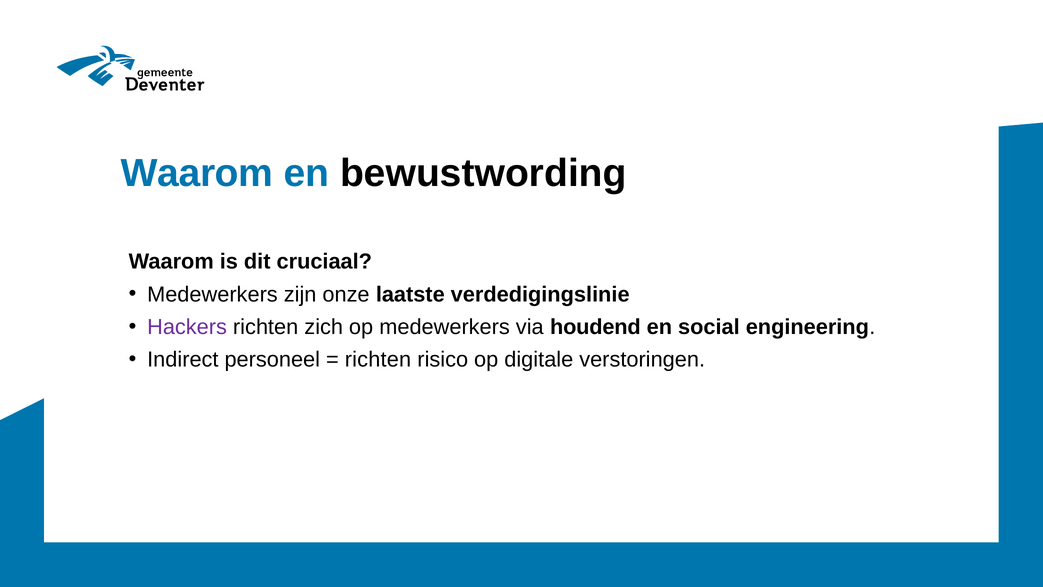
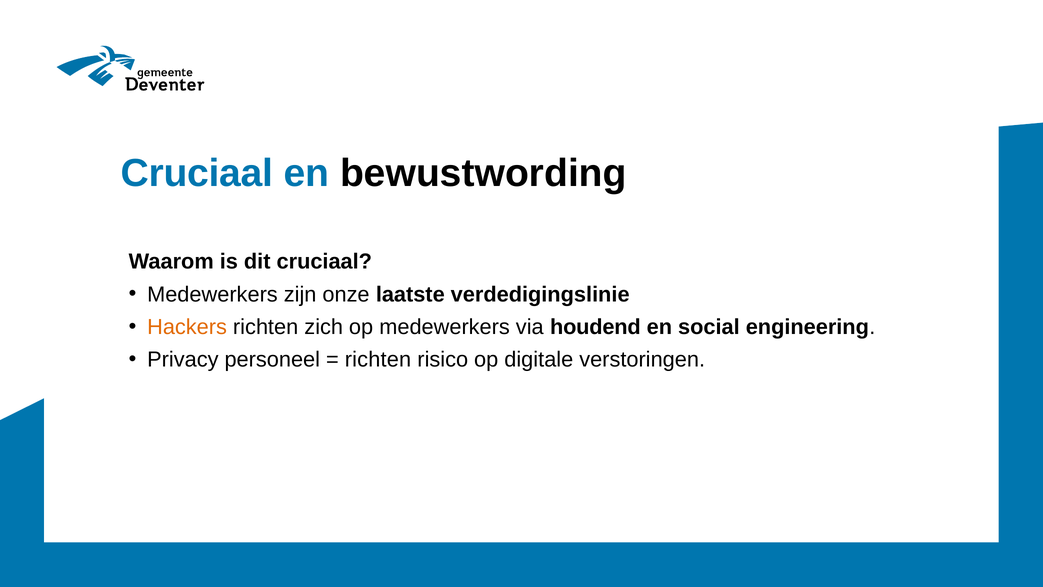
Waarom at (197, 173): Waarom -> Cruciaal
Hackers colour: purple -> orange
Indirect: Indirect -> Privacy
